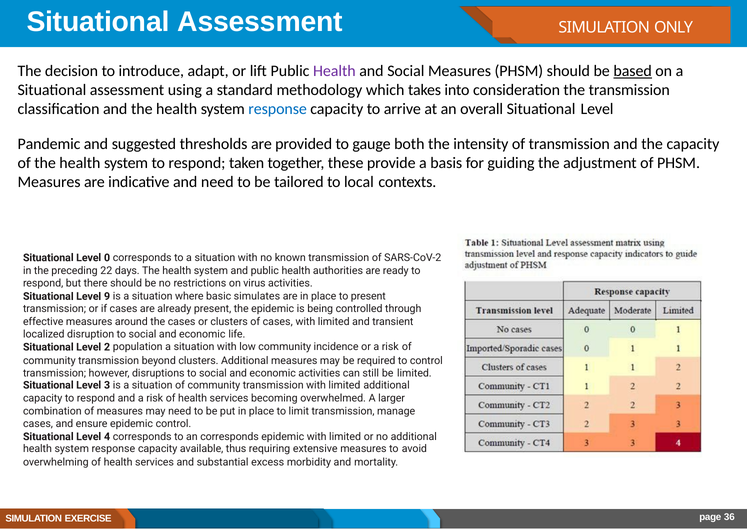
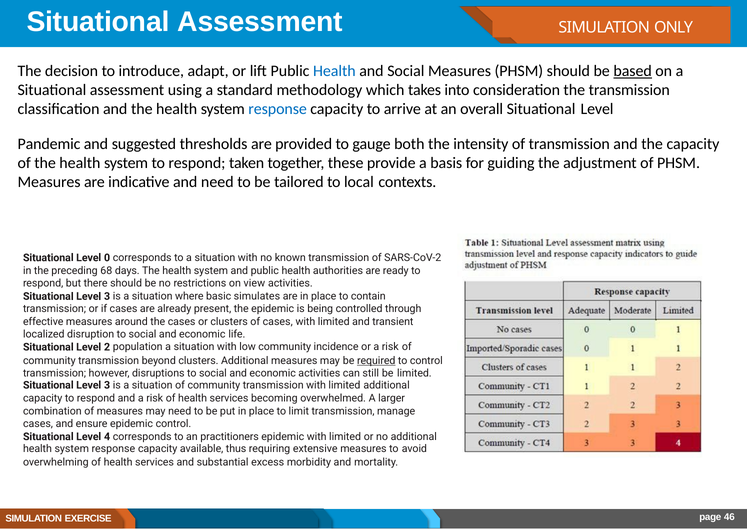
Health at (334, 71) colour: purple -> blue
22: 22 -> 68
virus: virus -> view
9 at (107, 296): 9 -> 3
to present: present -> contain
required underline: none -> present
an corresponds: corresponds -> practitioners
36: 36 -> 46
